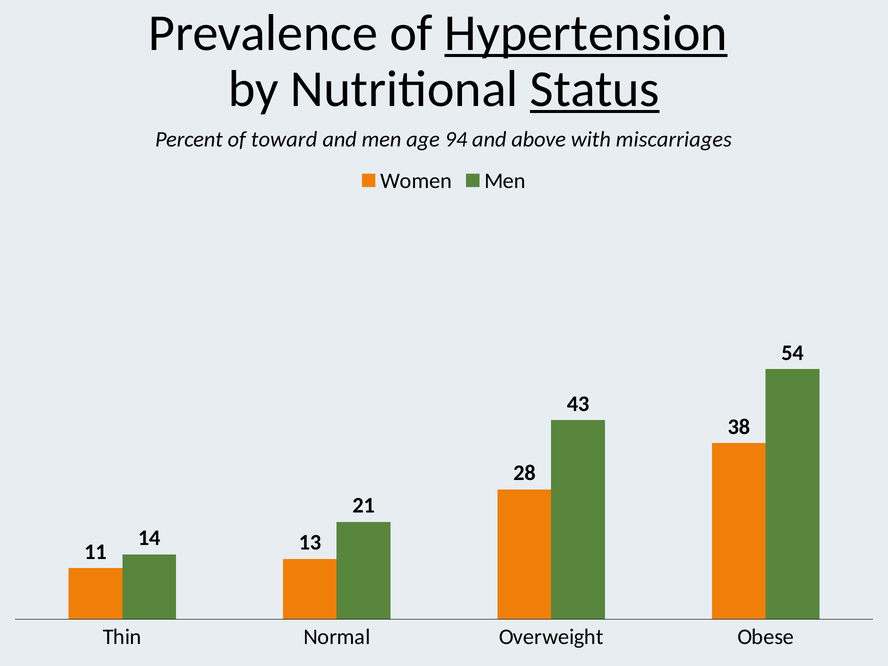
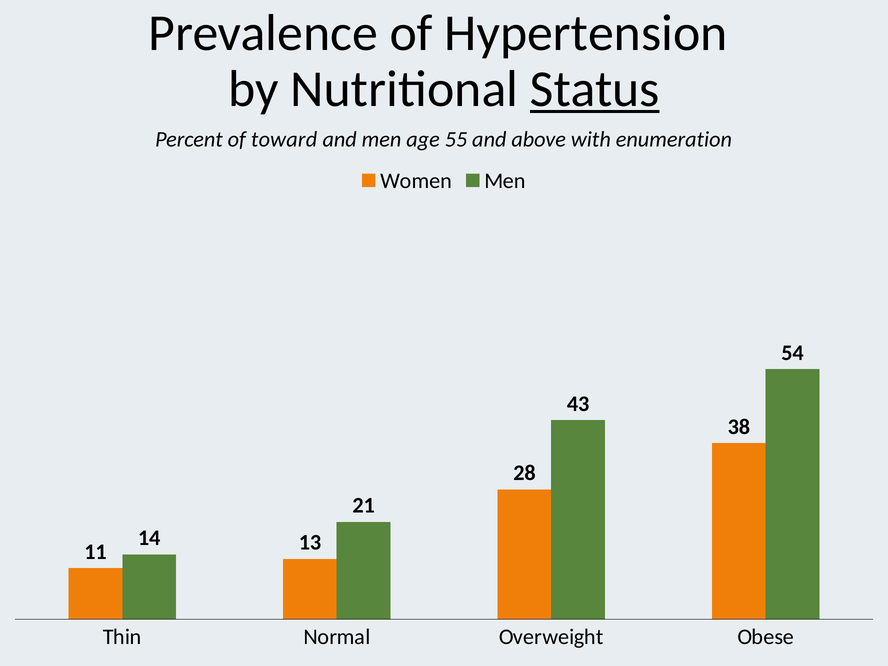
Hypertension underline: present -> none
94: 94 -> 55
miscarriages: miscarriages -> enumeration
